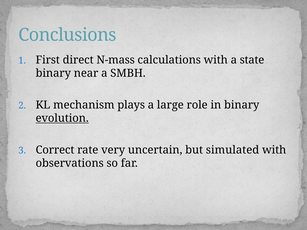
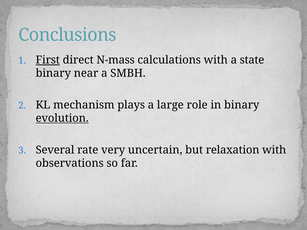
First underline: none -> present
Correct: Correct -> Several
simulated: simulated -> relaxation
